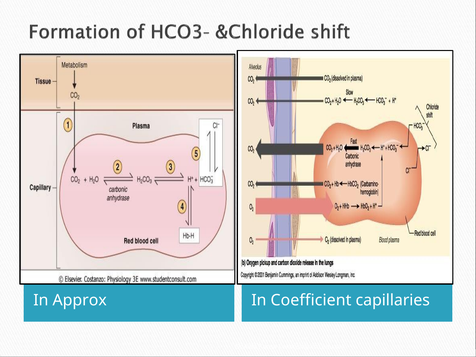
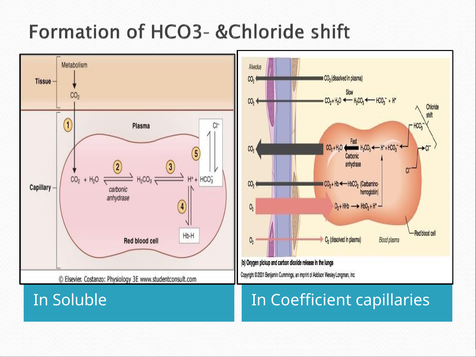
Approx: Approx -> Soluble
